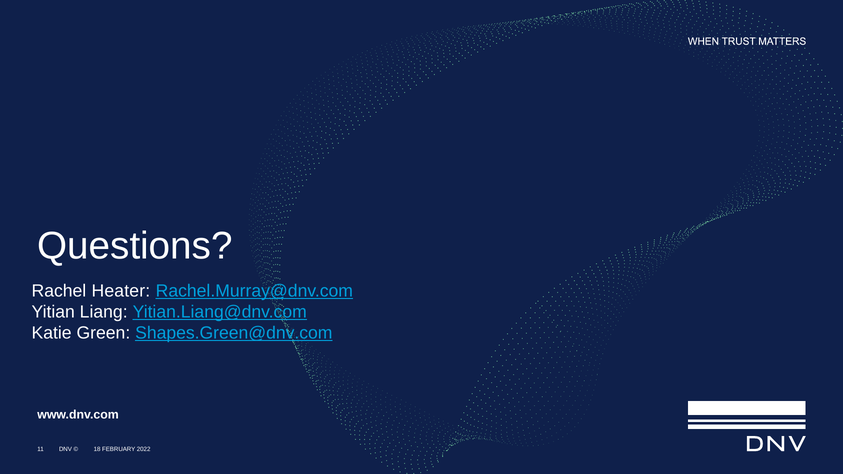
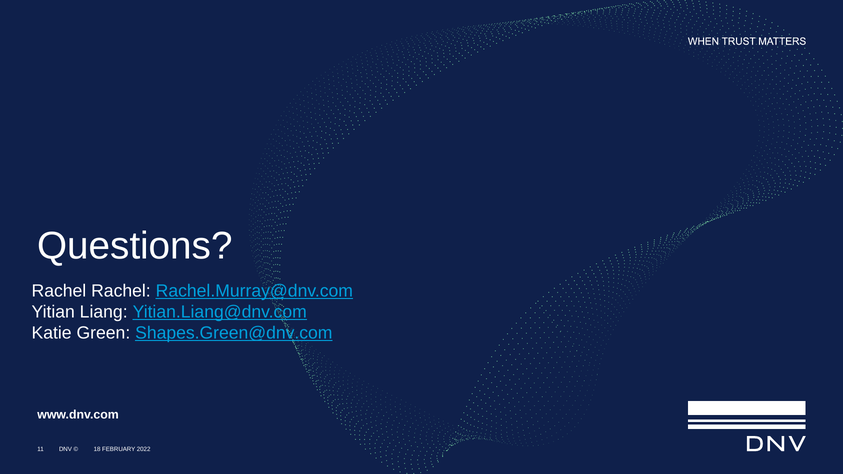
Rachel Heater: Heater -> Rachel
